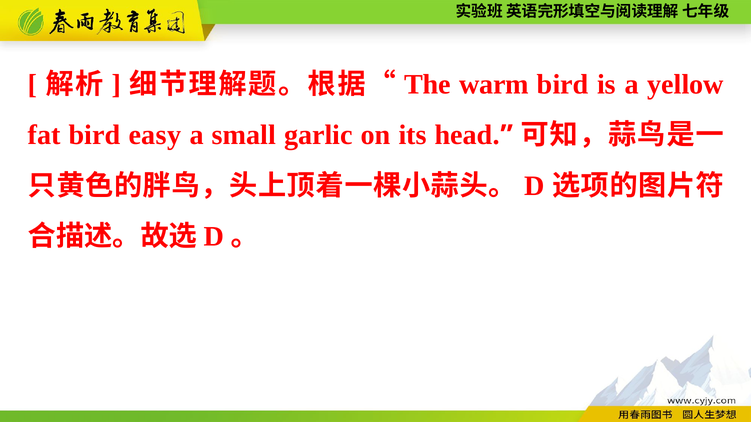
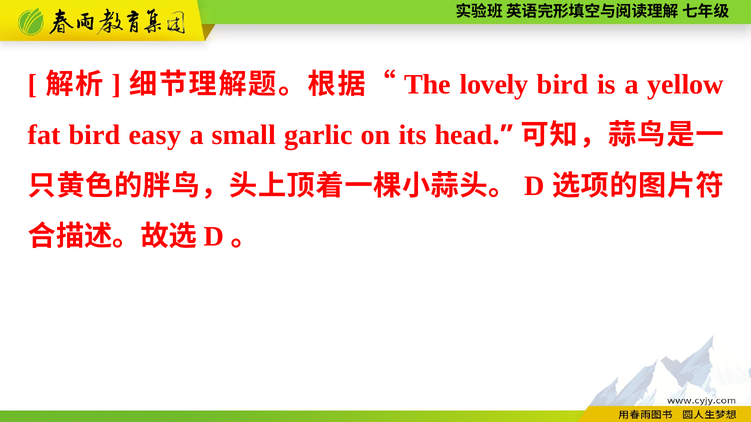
warm: warm -> lovely
